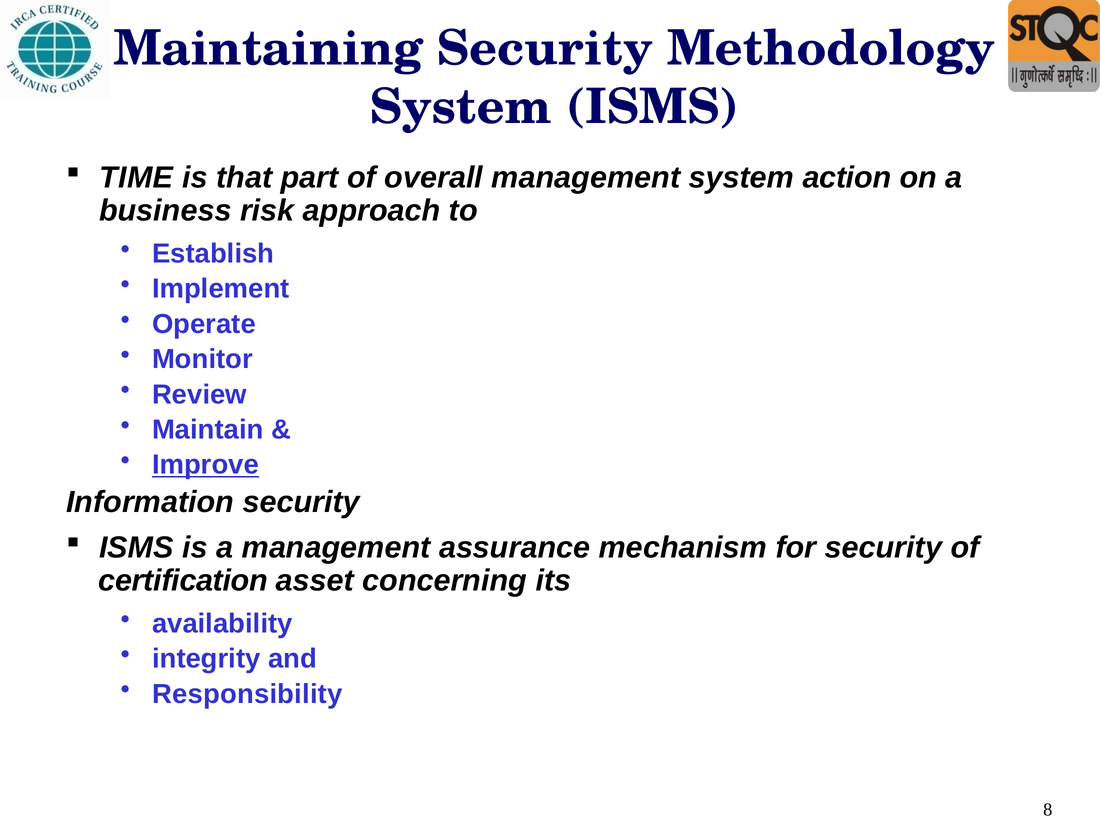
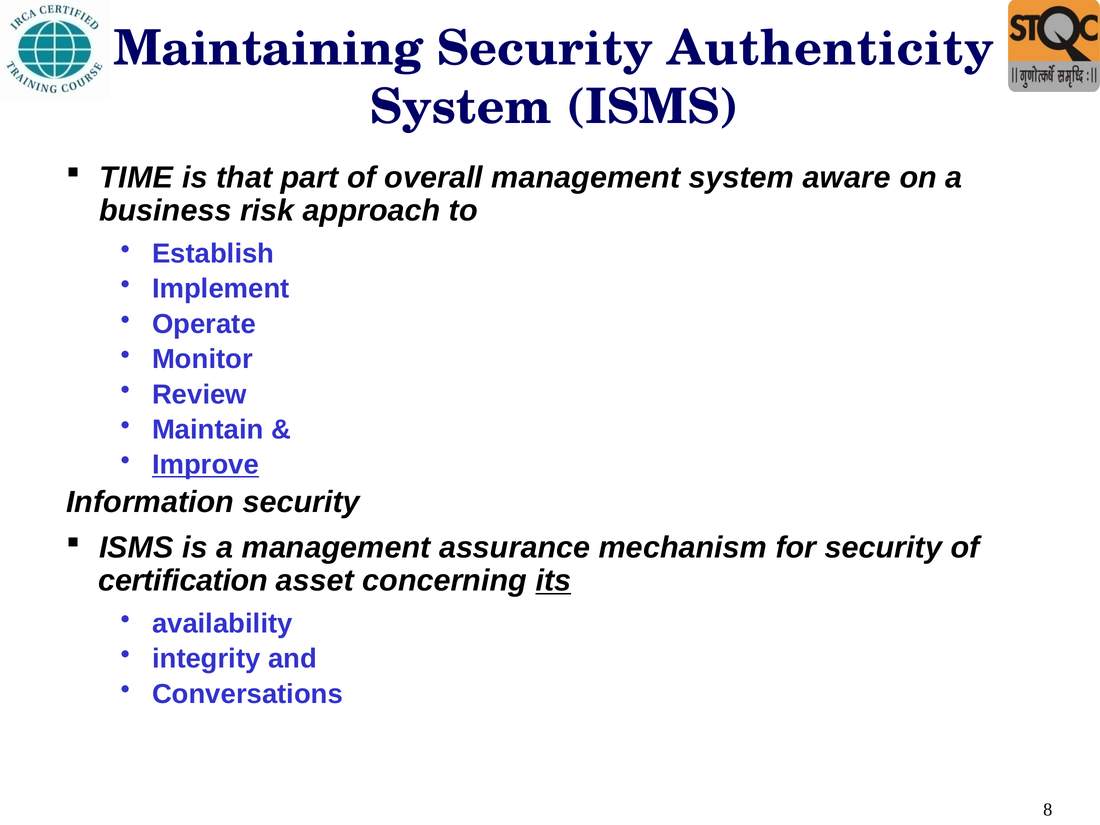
Methodology: Methodology -> Authenticity
action: action -> aware
its underline: none -> present
Responsibility: Responsibility -> Conversations
